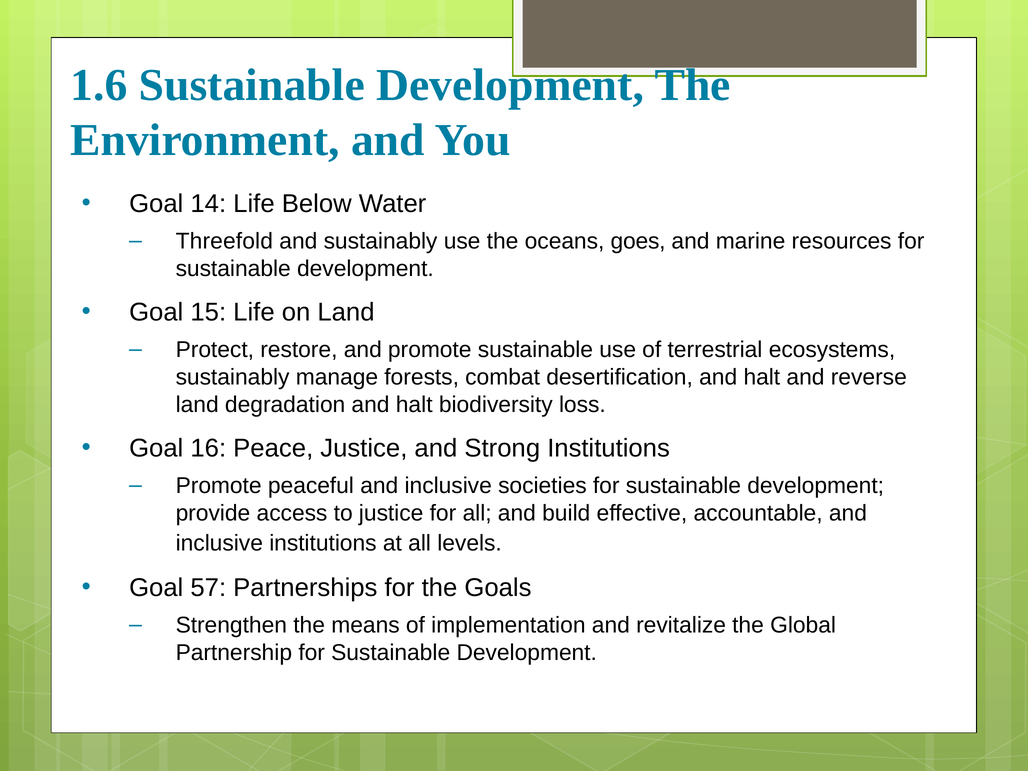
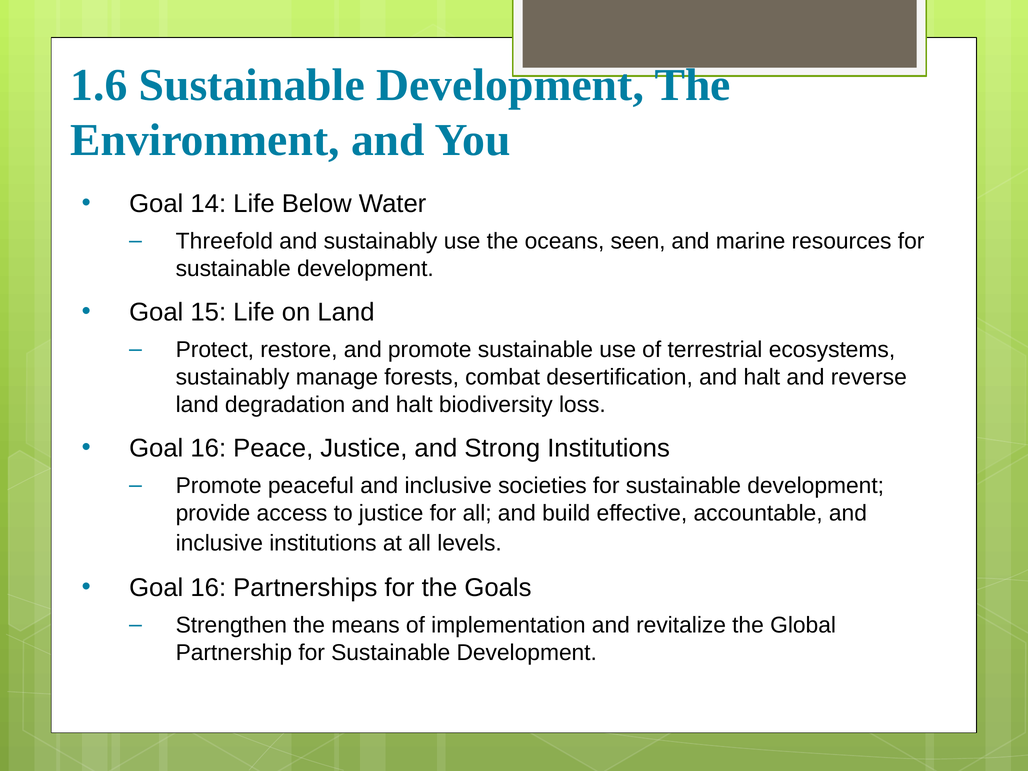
goes: goes -> seen
57 at (208, 588): 57 -> 16
